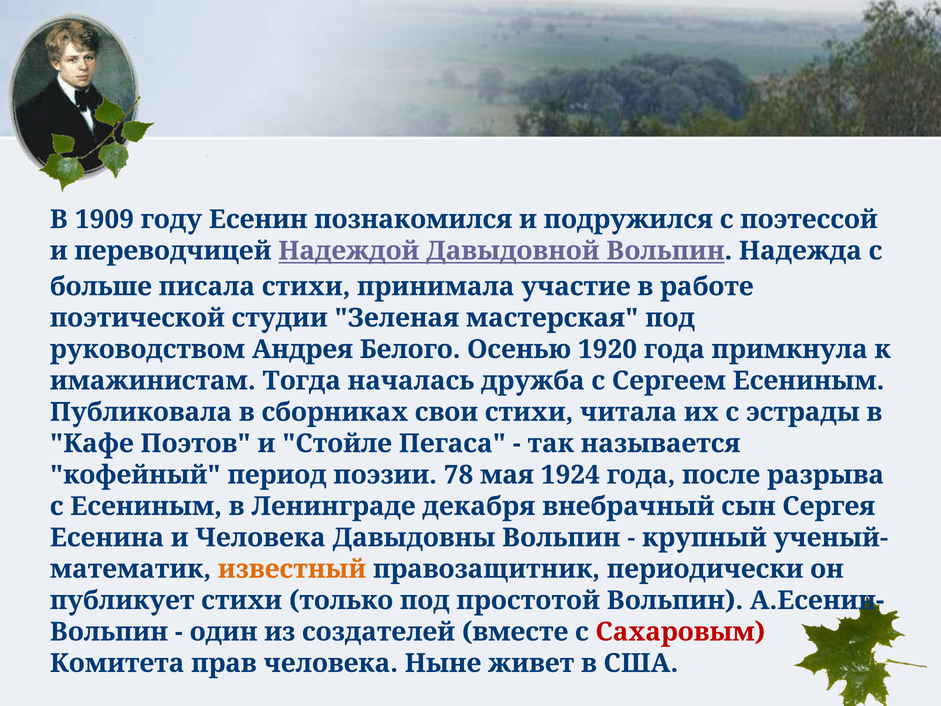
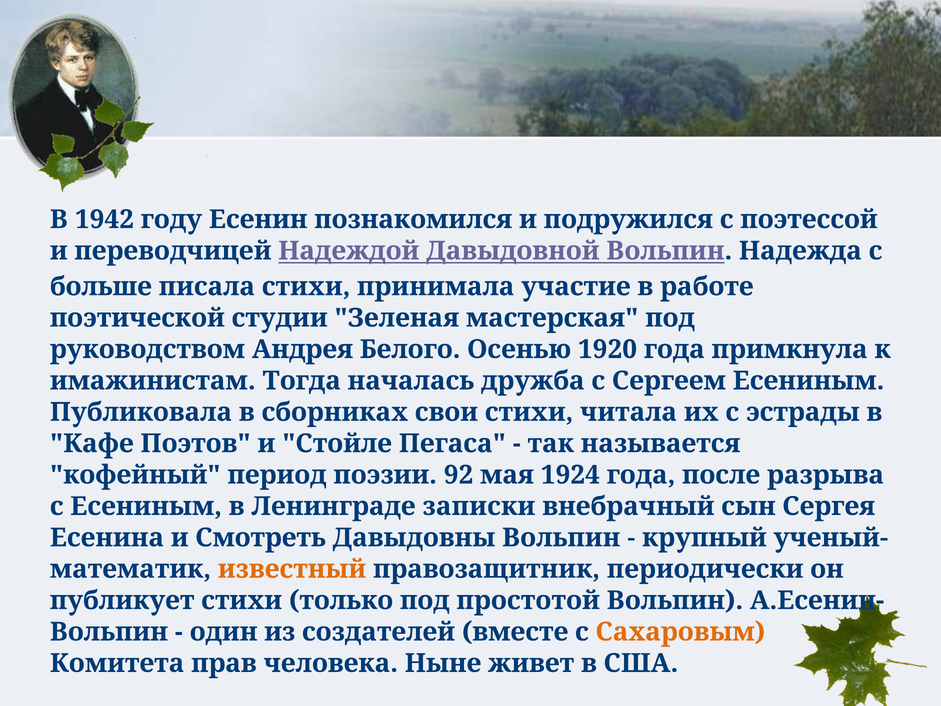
1909: 1909 -> 1942
78: 78 -> 92
декабря: декабря -> записки
и Человека: Человека -> Смотреть
Сахаровым colour: red -> orange
